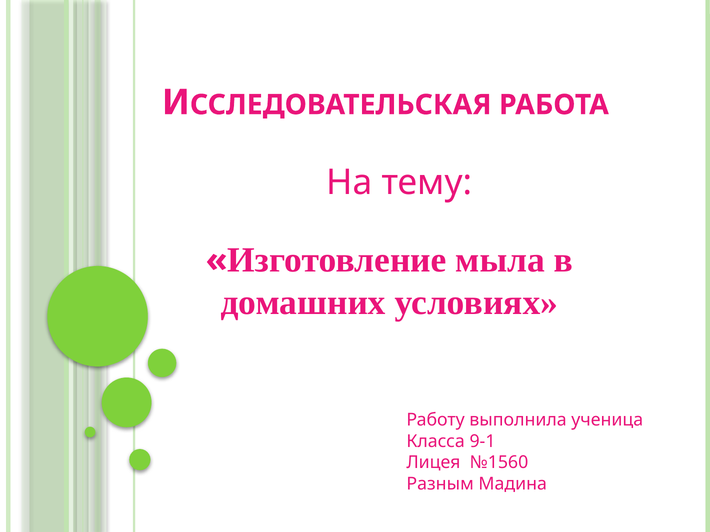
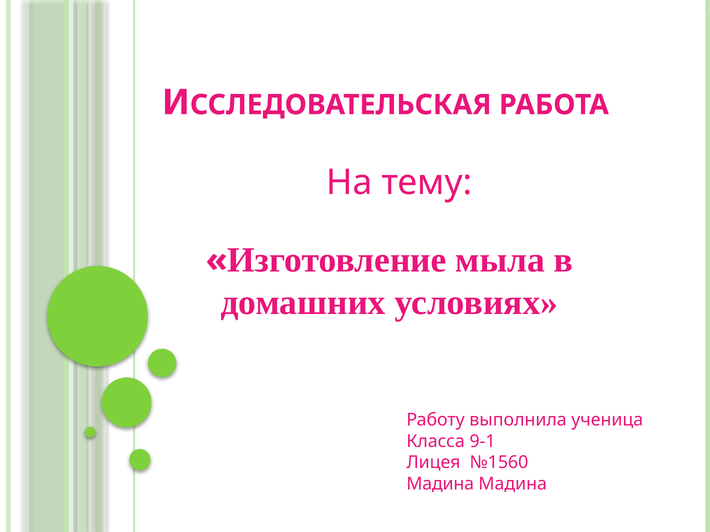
Разным at (440, 484): Разным -> Мадина
